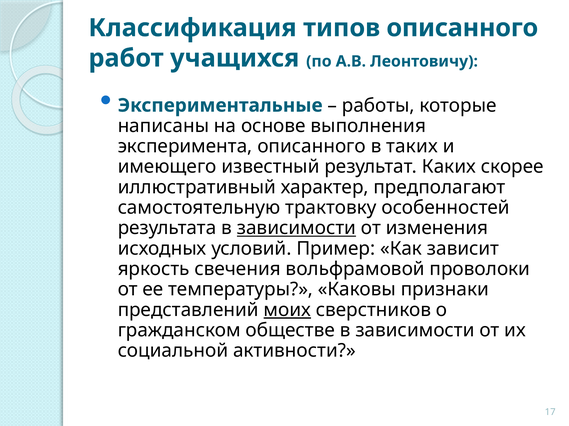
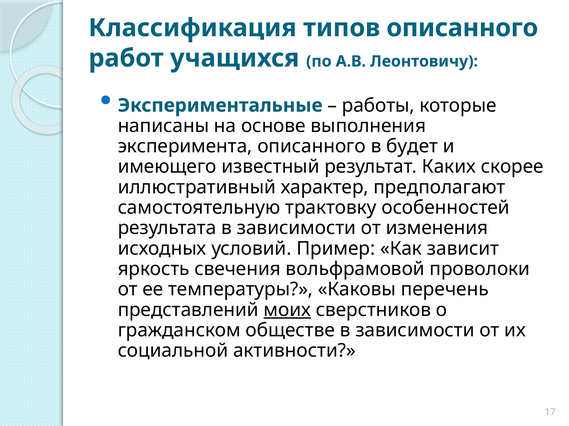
таких: таких -> будет
зависимости at (296, 228) underline: present -> none
признаки: признаки -> перечень
